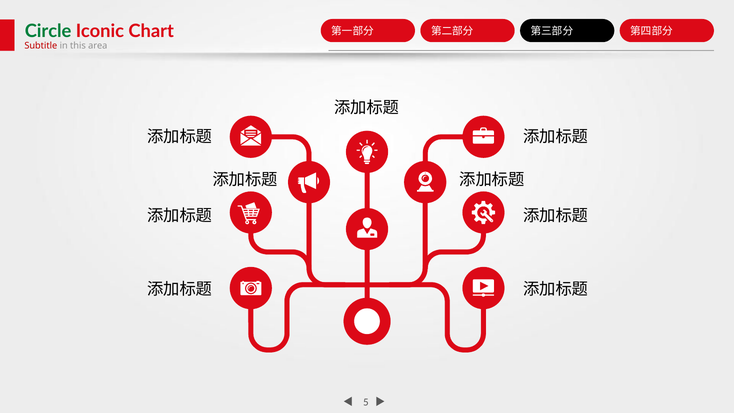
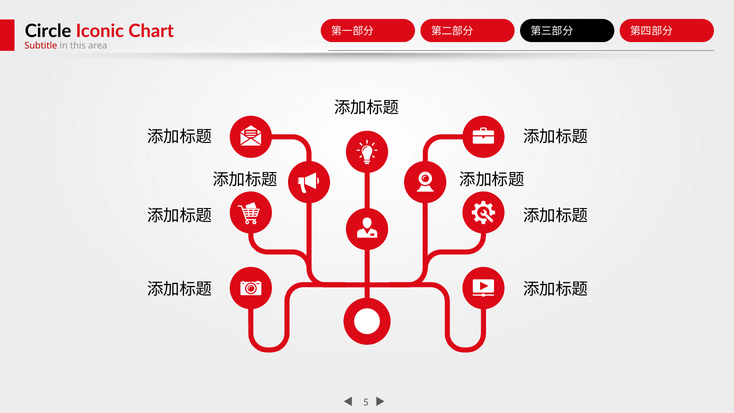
Circle colour: green -> black
